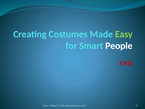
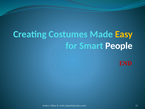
Easy colour: light green -> yellow
